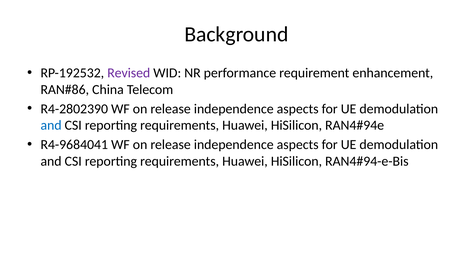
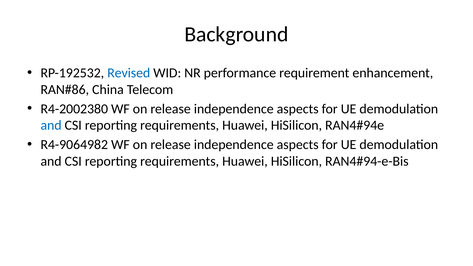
Revised colour: purple -> blue
R4-2802390: R4-2802390 -> R4-2002380
R4-9684041: R4-9684041 -> R4-9064982
